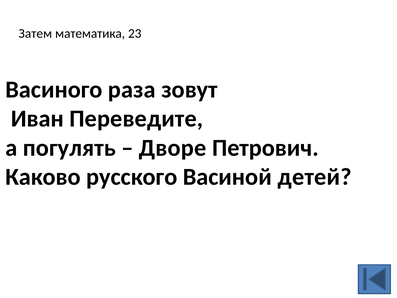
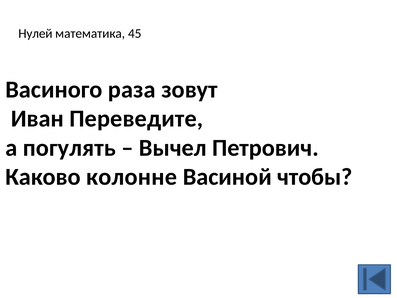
Затем: Затем -> Нулей
23: 23 -> 45
Дворе: Дворе -> Вычел
русского: русского -> колонне
детей: детей -> чтобы
